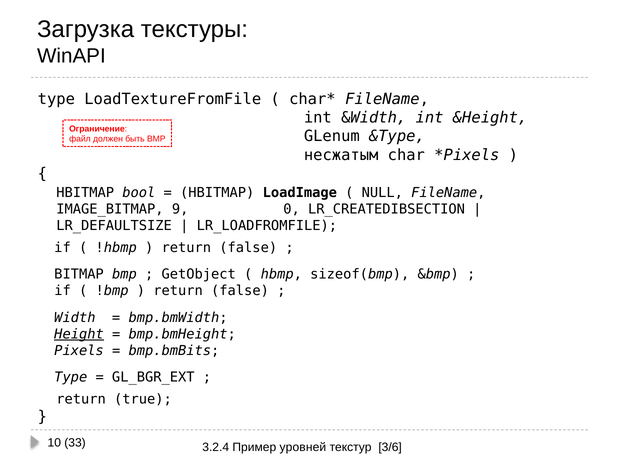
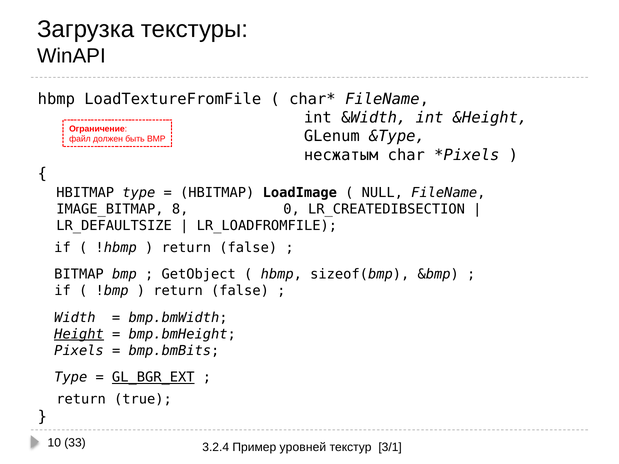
type at (56, 99): type -> hbmp
HBITMAP bool: bool -> type
9: 9 -> 8
GL_BGR_EXT underline: none -> present
3/6: 3/6 -> 3/1
